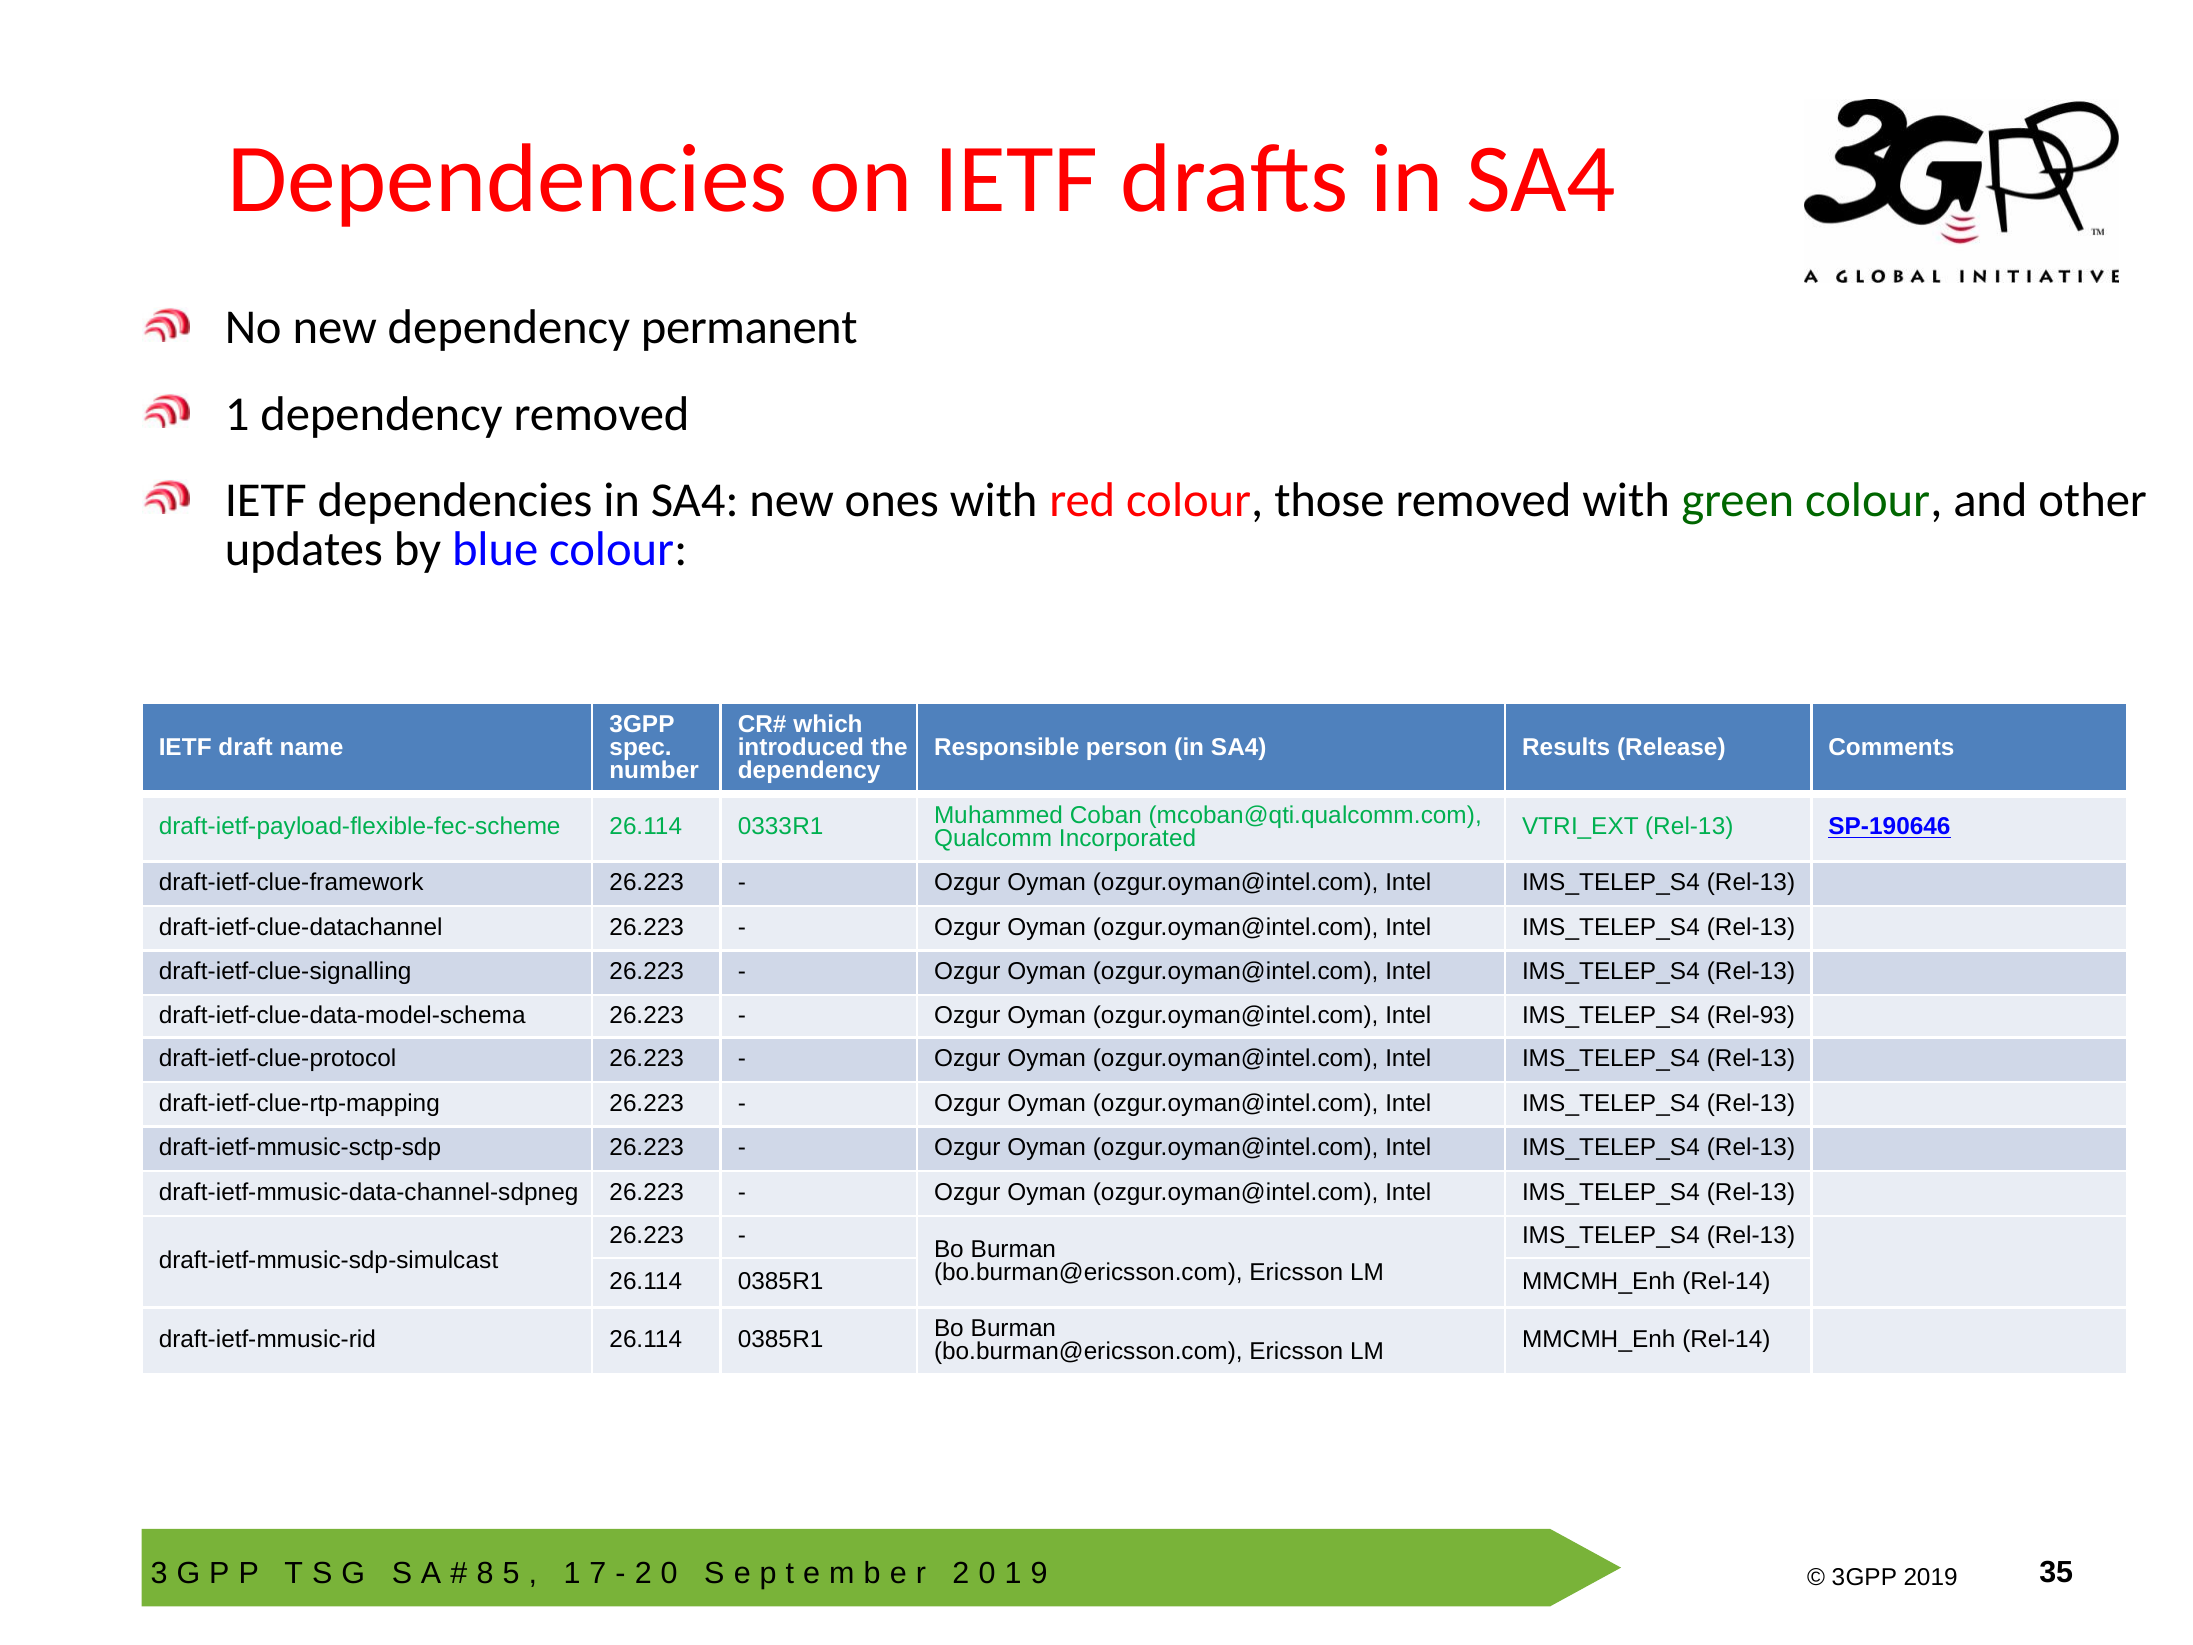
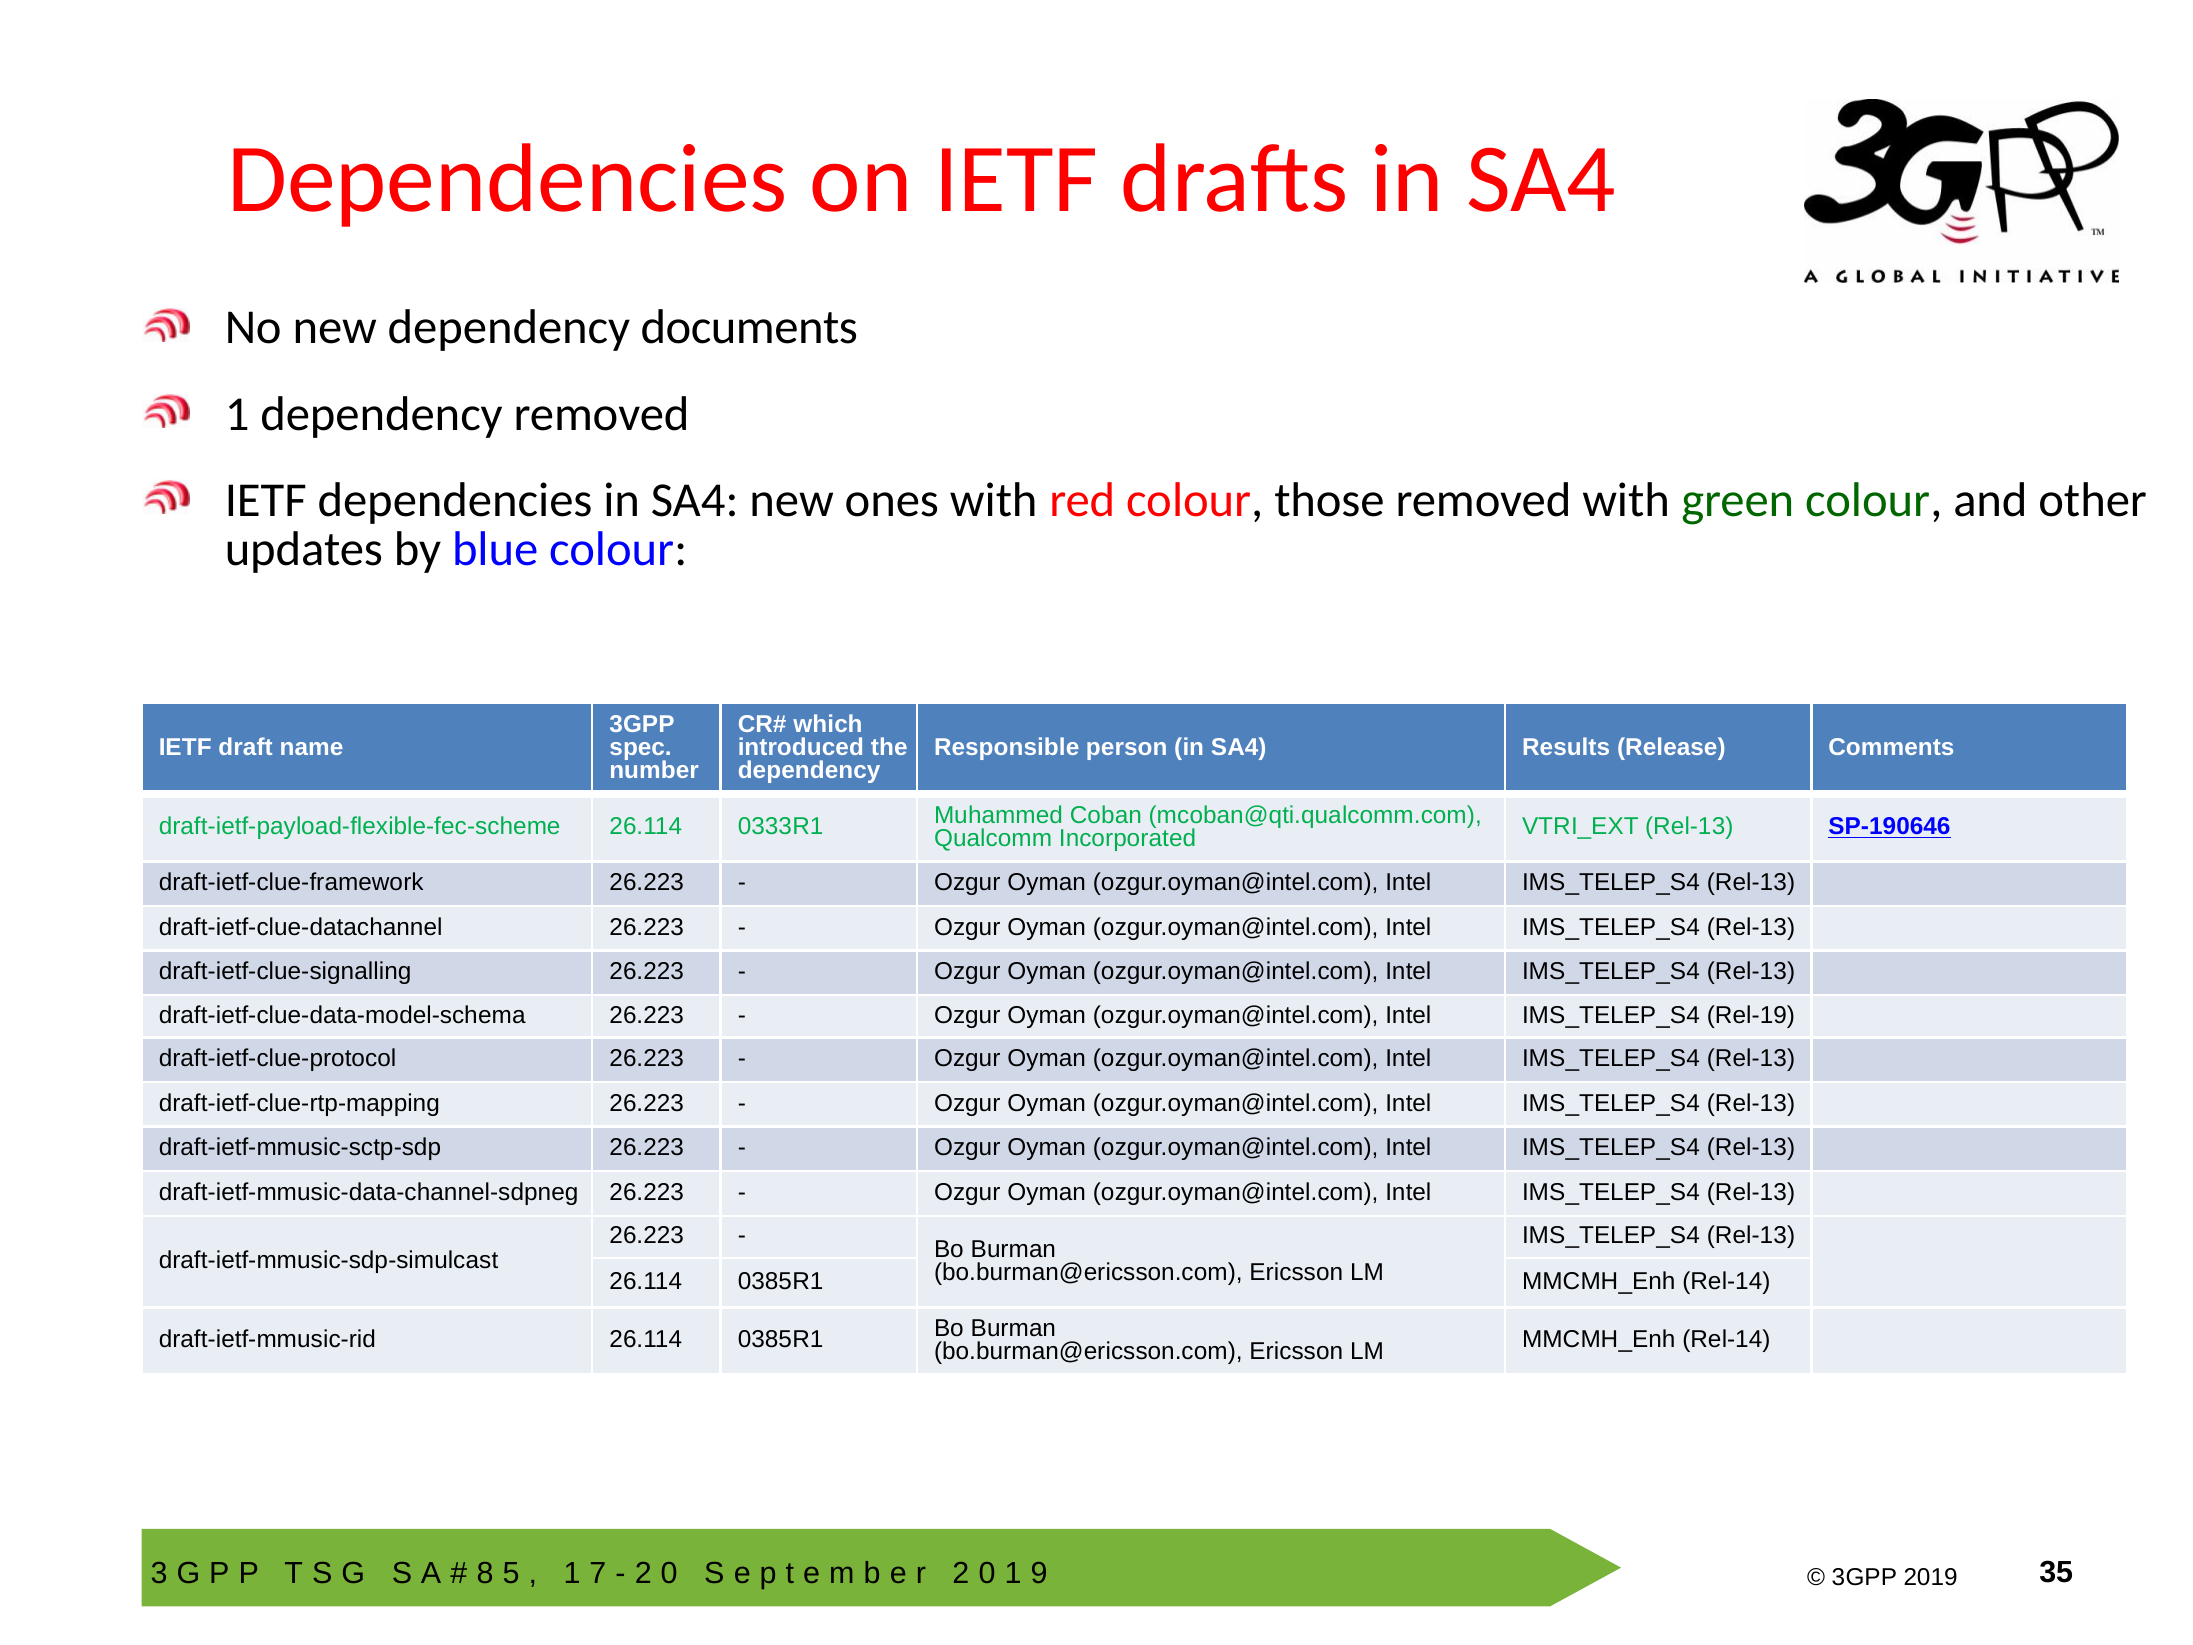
permanent: permanent -> documents
Rel-93: Rel-93 -> Rel-19
